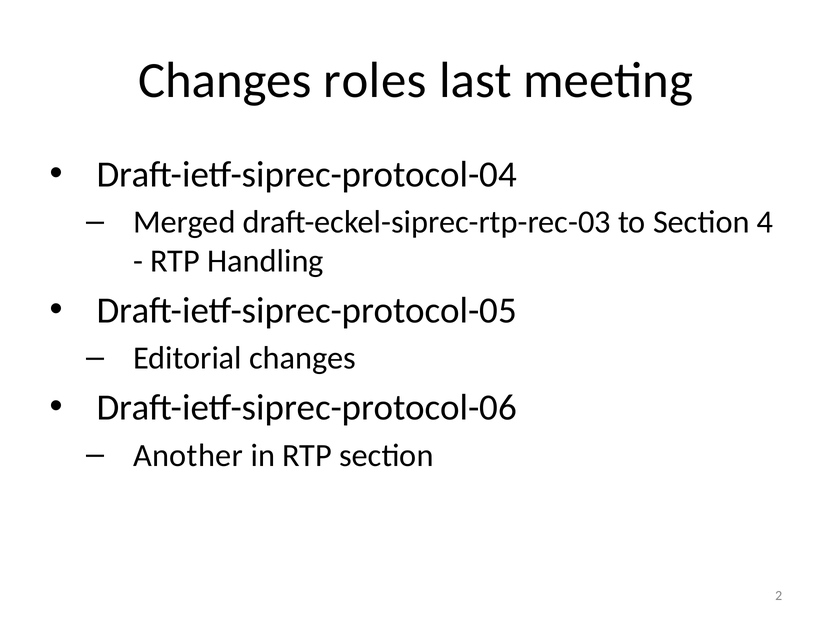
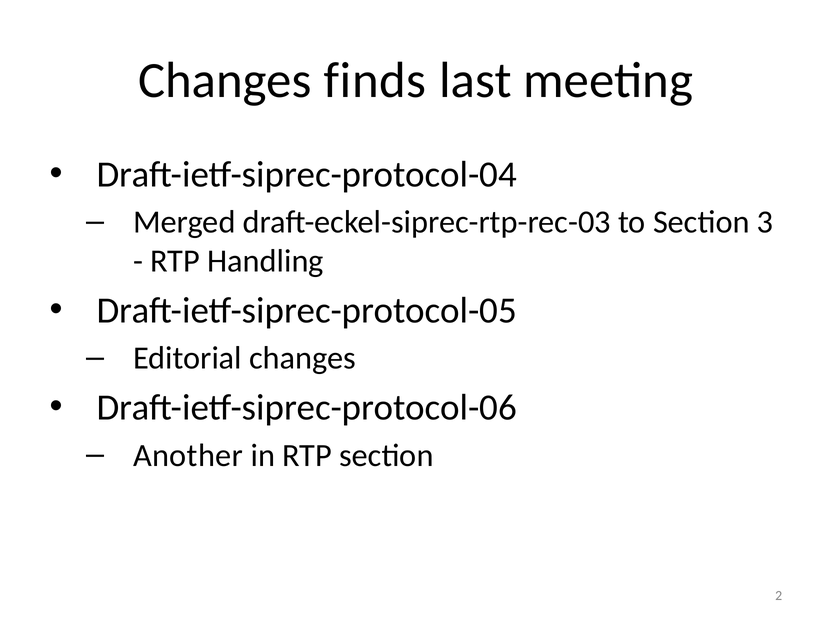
roles: roles -> finds
4: 4 -> 3
